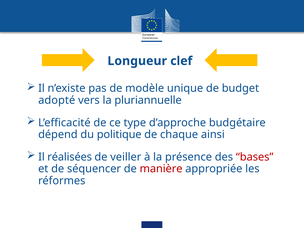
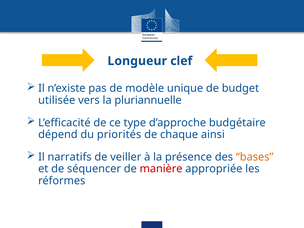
adopté: adopté -> utilisée
politique: politique -> priorités
réalisées: réalisées -> narratifs
bases colour: red -> orange
